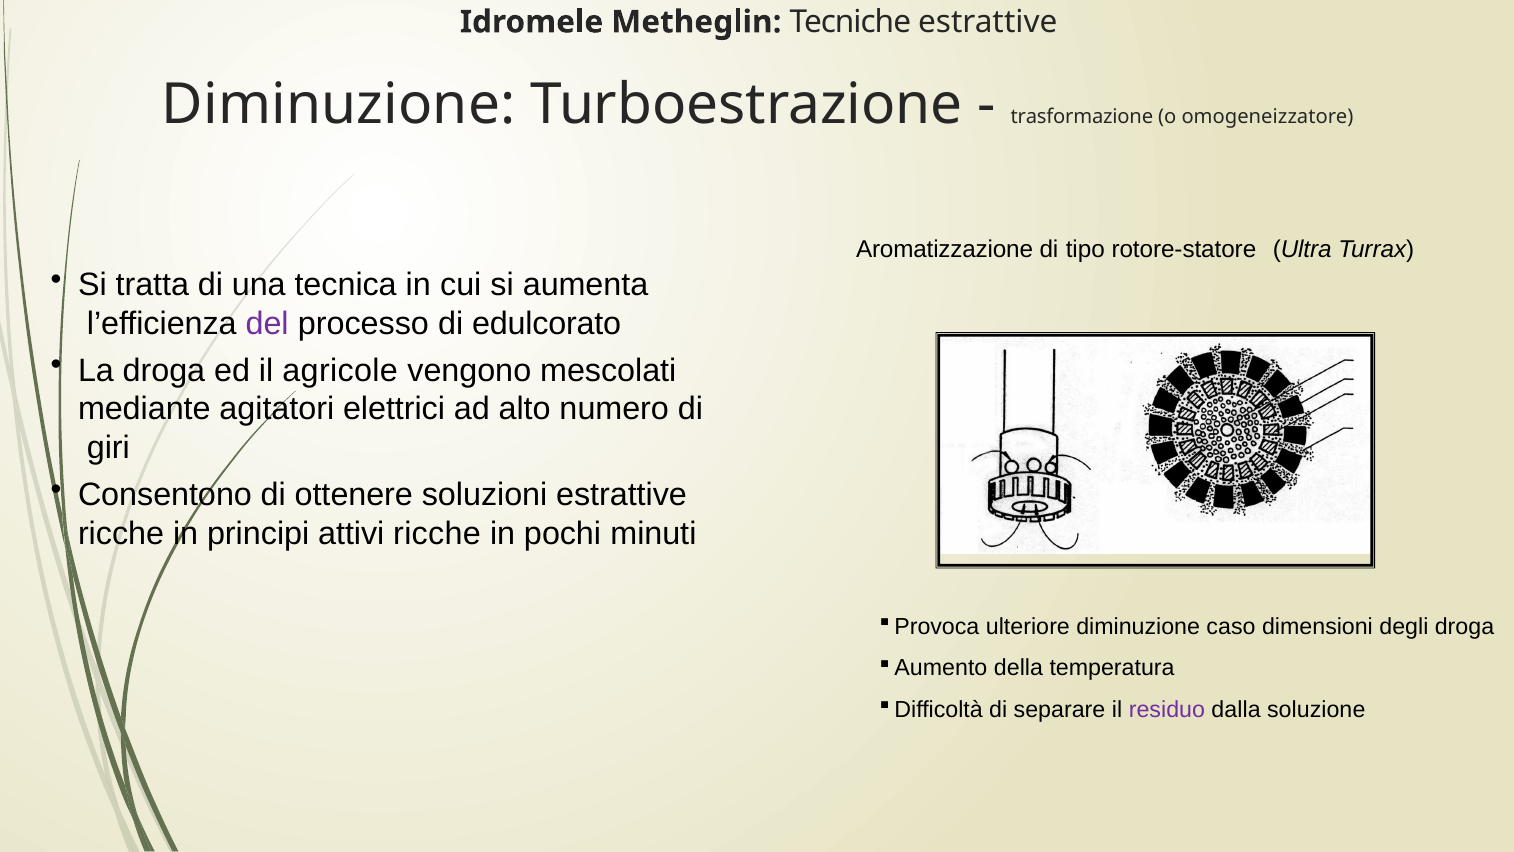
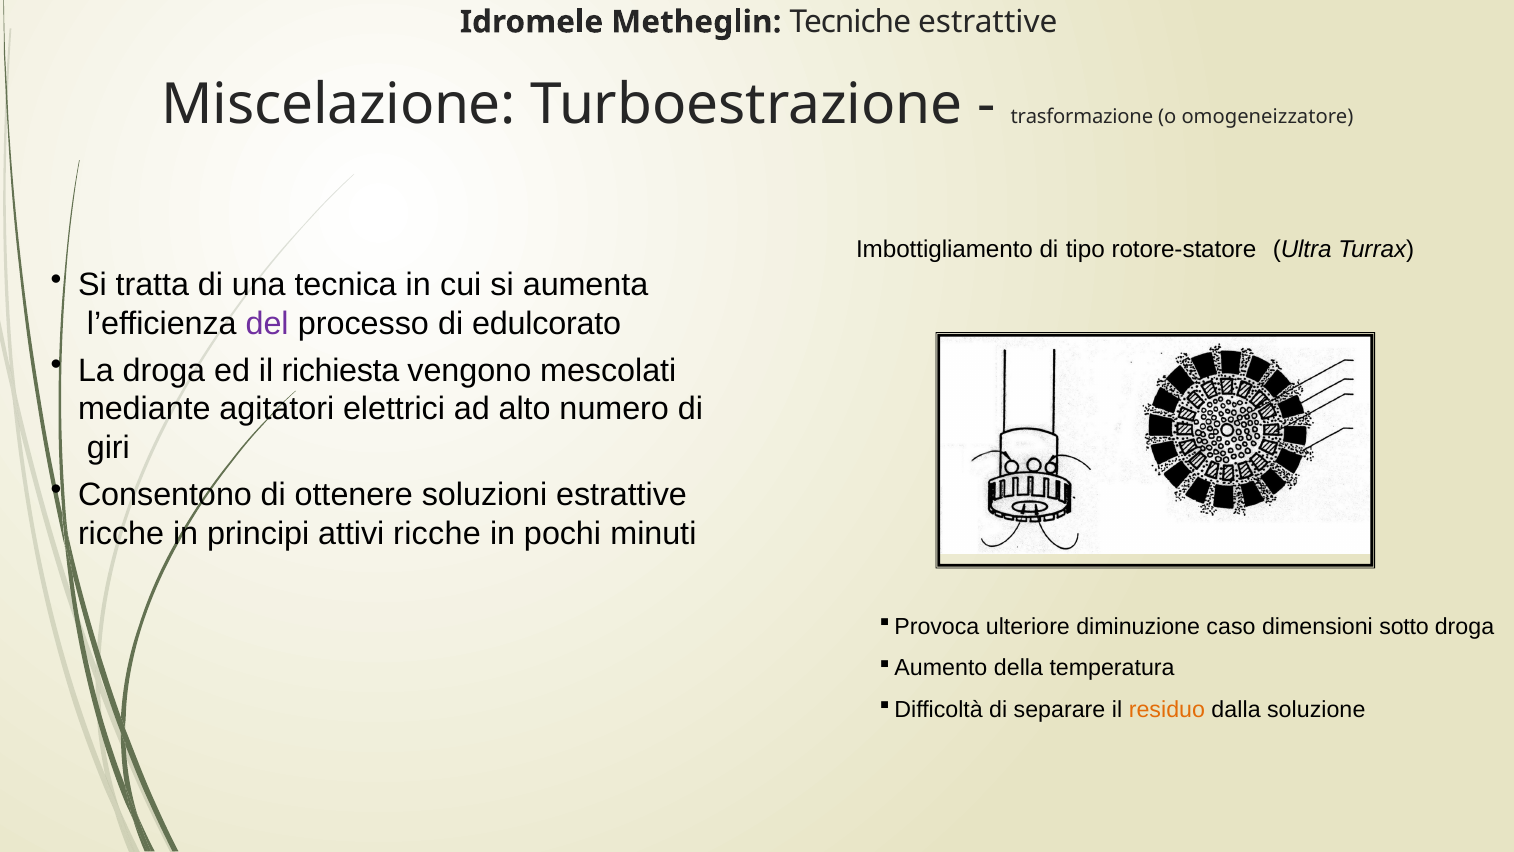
Diminuzione at (339, 105): Diminuzione -> Miscelazione
Aromatizzazione: Aromatizzazione -> Imbottigliamento
agricole: agricole -> richiesta
degli: degli -> sotto
residuo colour: purple -> orange
